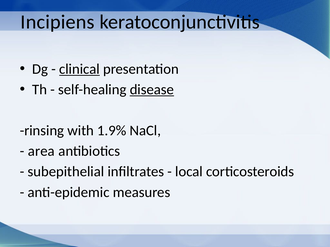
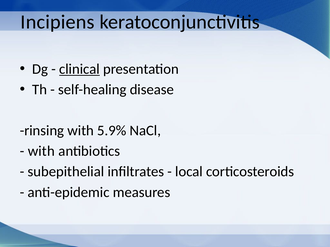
disease underline: present -> none
1.9%: 1.9% -> 5.9%
area at (41, 151): area -> with
